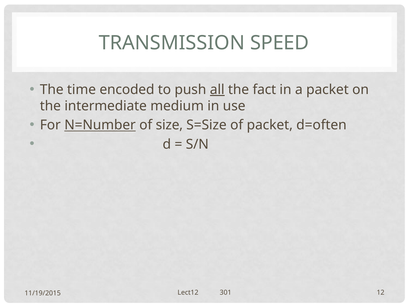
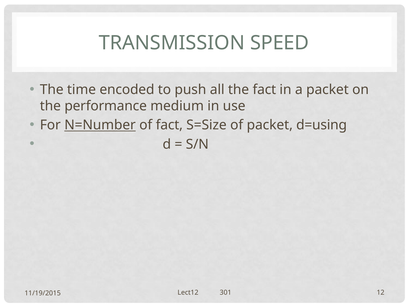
all underline: present -> none
intermediate: intermediate -> performance
of size: size -> fact
d=often: d=often -> d=using
